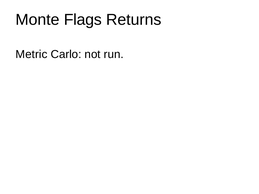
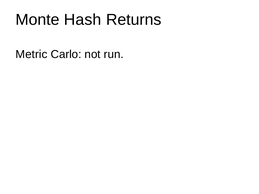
Flags: Flags -> Hash
